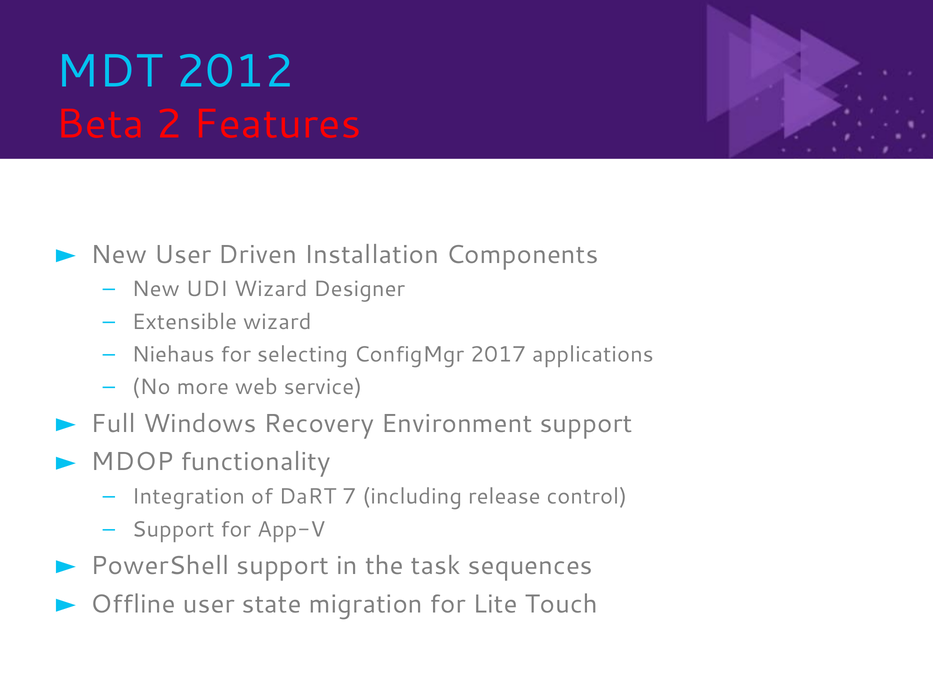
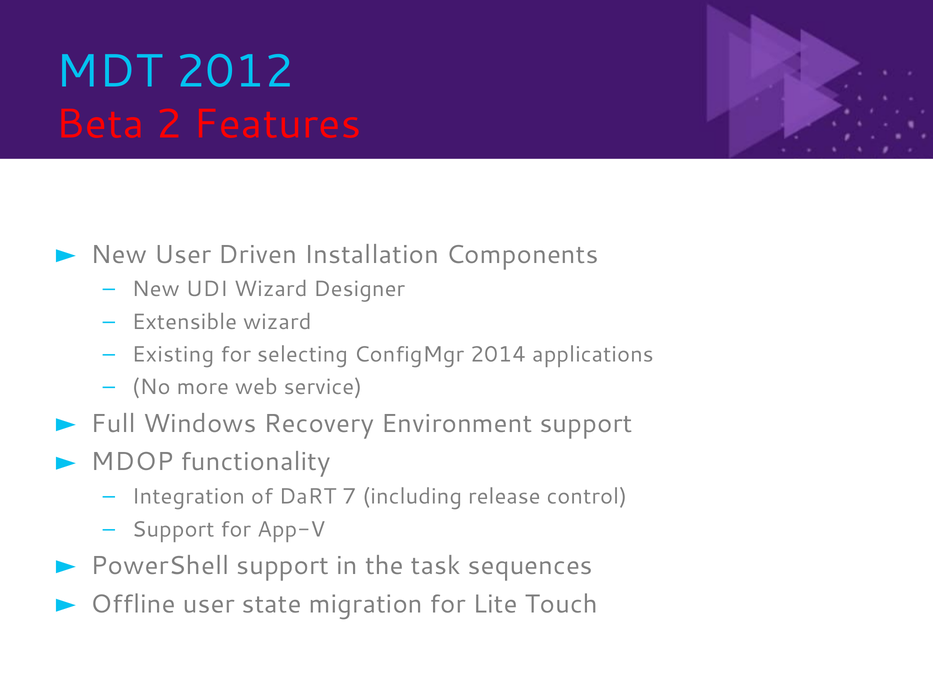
Niehaus: Niehaus -> Existing
2017: 2017 -> 2014
